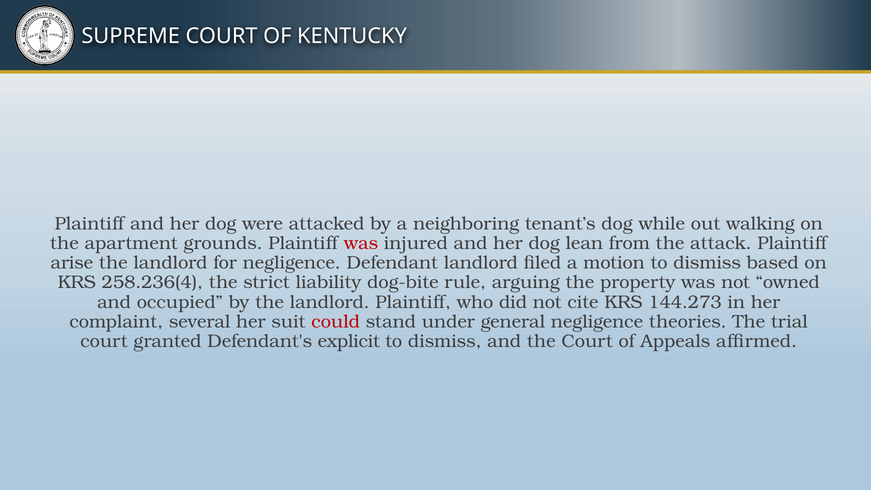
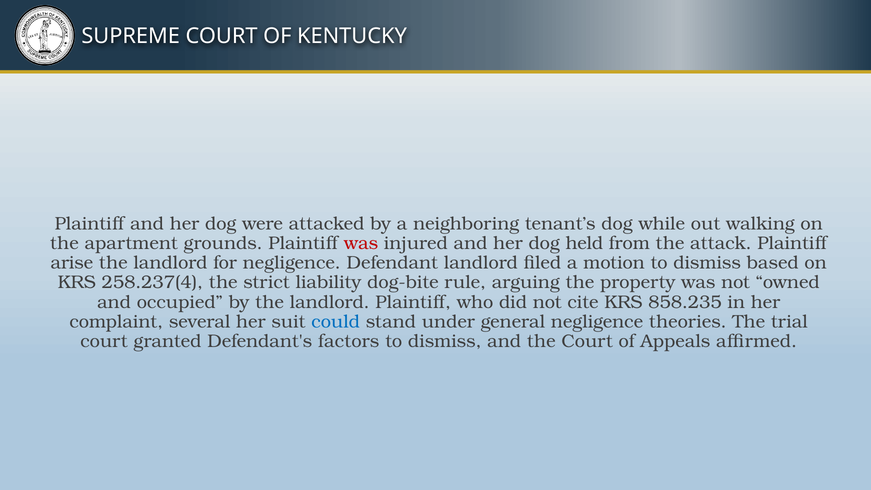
lean: lean -> held
258.236(4: 258.236(4 -> 258.237(4
144.273: 144.273 -> 858.235
could colour: red -> blue
explicit: explicit -> factors
